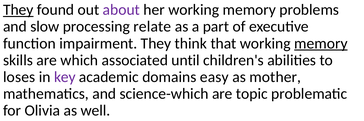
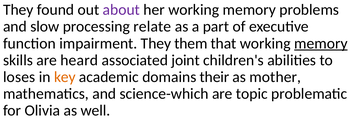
They at (18, 10) underline: present -> none
think: think -> them
which: which -> heard
until: until -> joint
key colour: purple -> orange
easy: easy -> their
